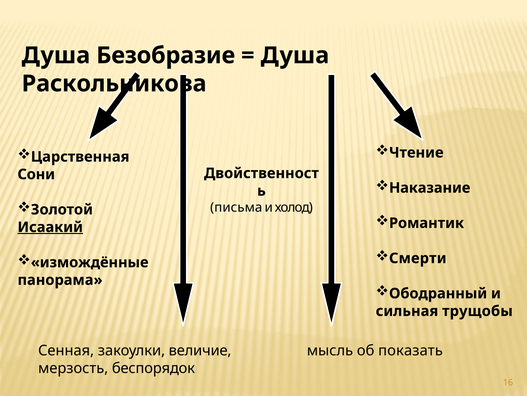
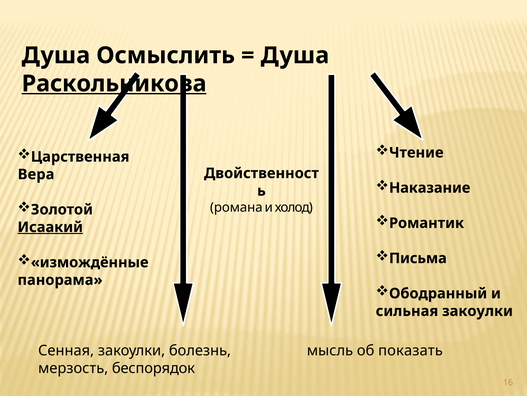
Безобразие: Безобразие -> Осмыслить
Раскольникова underline: none -> present
Сони: Сони -> Вера
письма: письма -> романа
Смерти: Смерти -> Письма
сильная трущобы: трущобы -> закоулки
величие: величие -> болезнь
